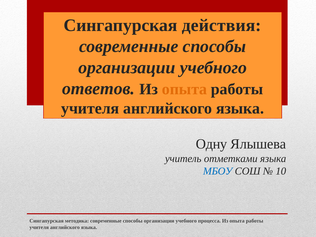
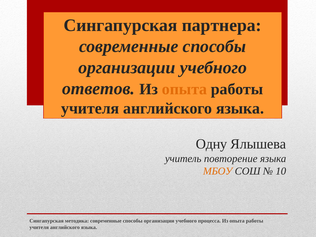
действия: действия -> партнера
отметками: отметками -> повторение
МБОУ colour: blue -> orange
